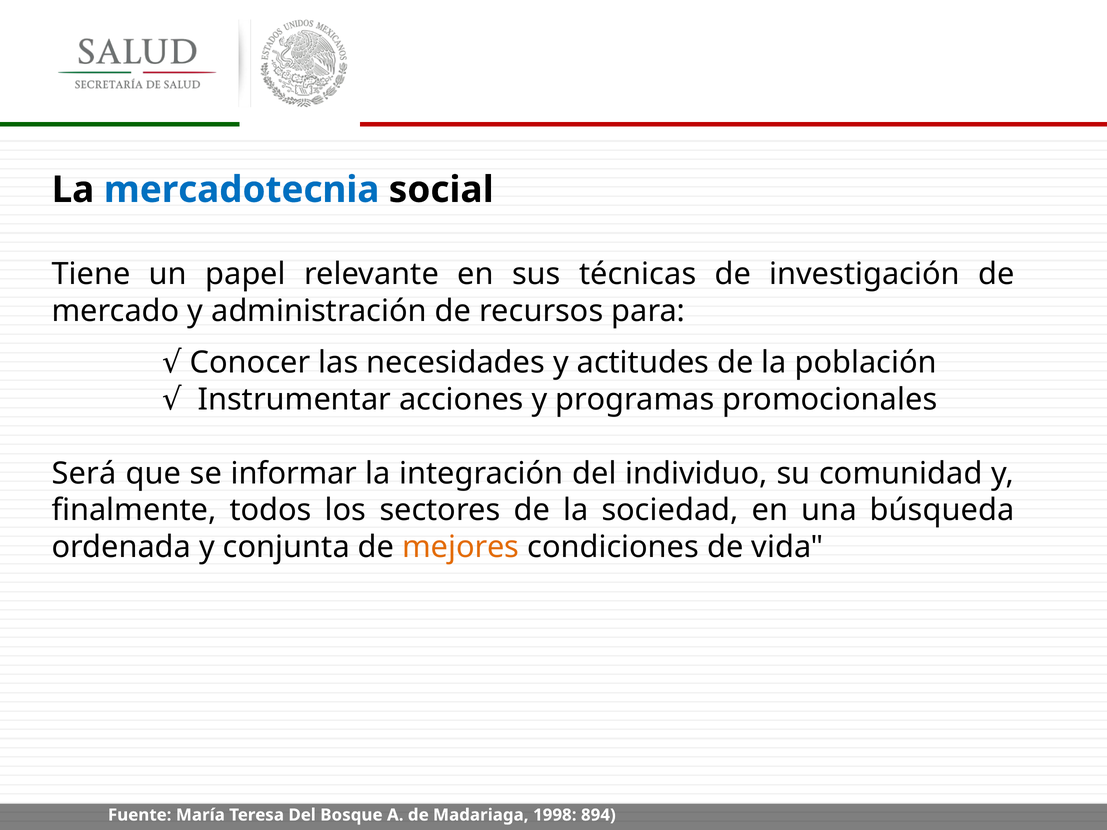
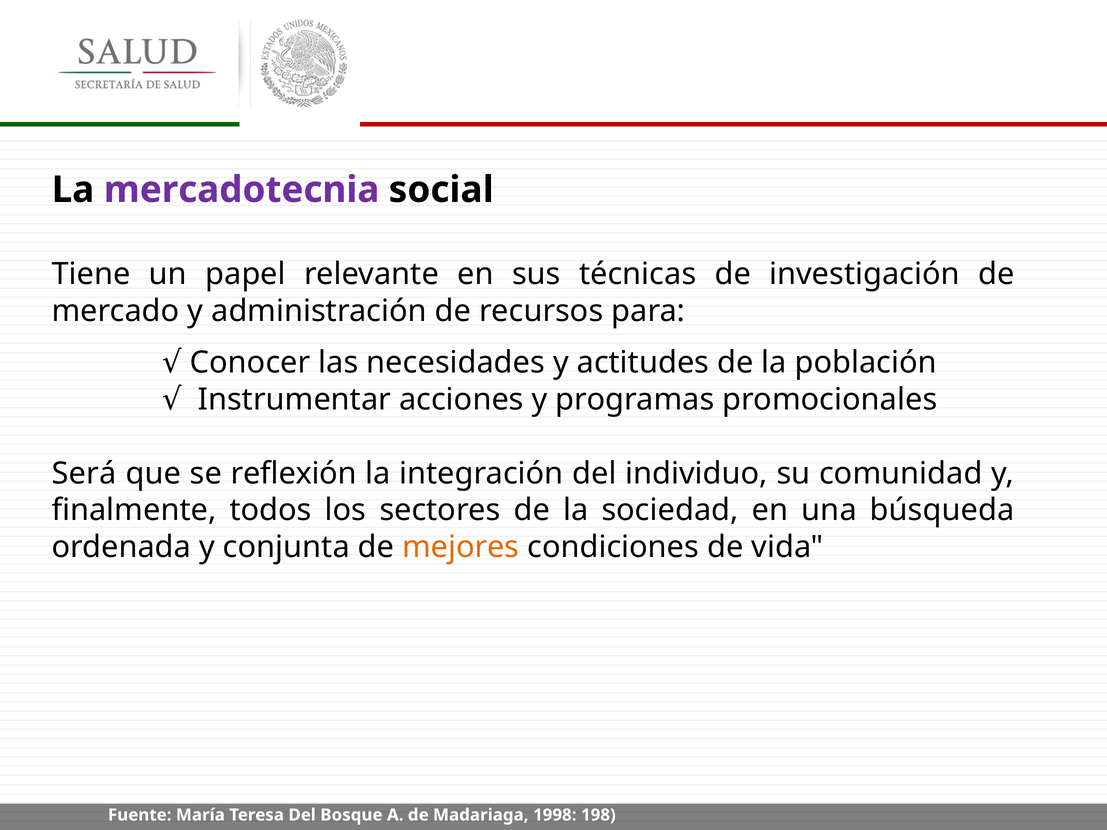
mercadotecnia colour: blue -> purple
informar: informar -> reflexión
894: 894 -> 198
